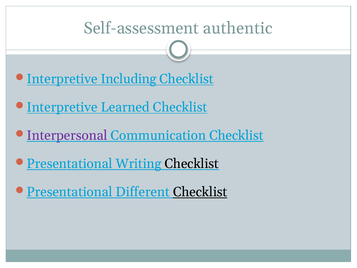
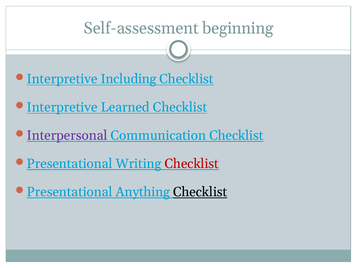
authentic: authentic -> beginning
Checklist at (192, 163) colour: black -> red
Different: Different -> Anything
